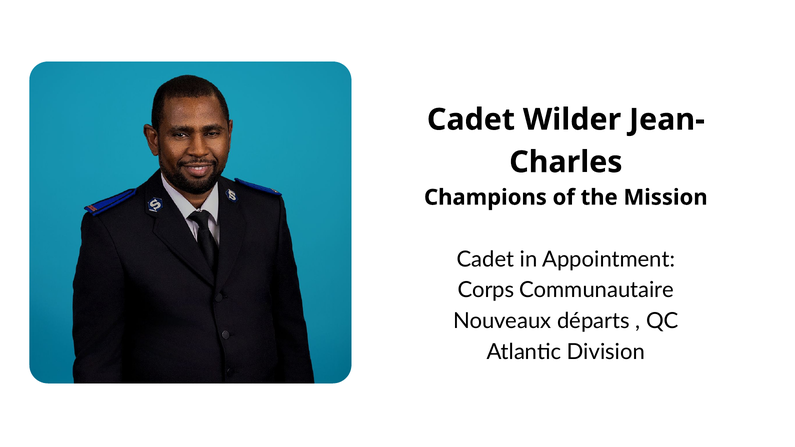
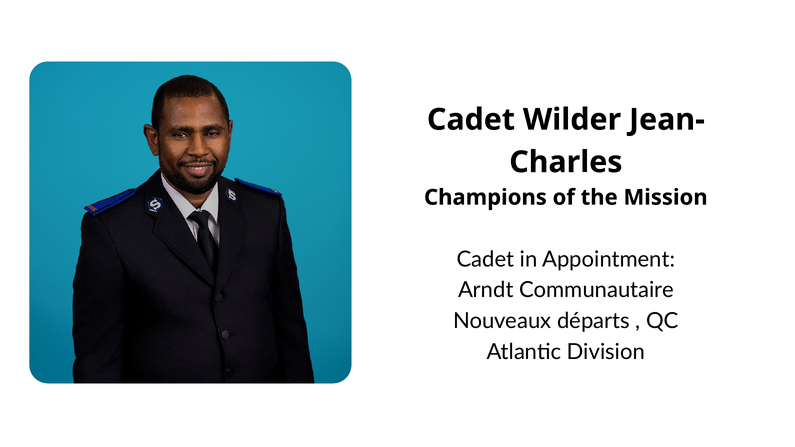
Corps: Corps -> Arndt
